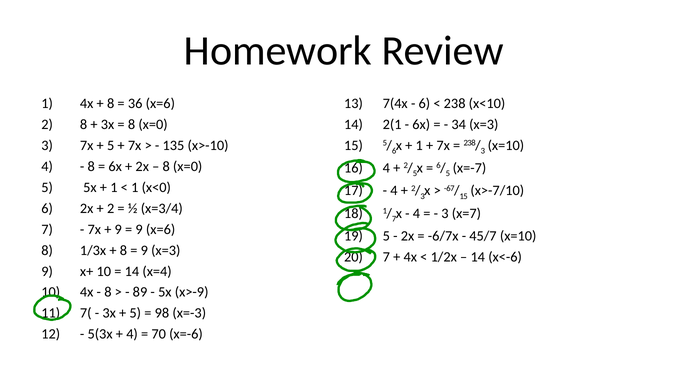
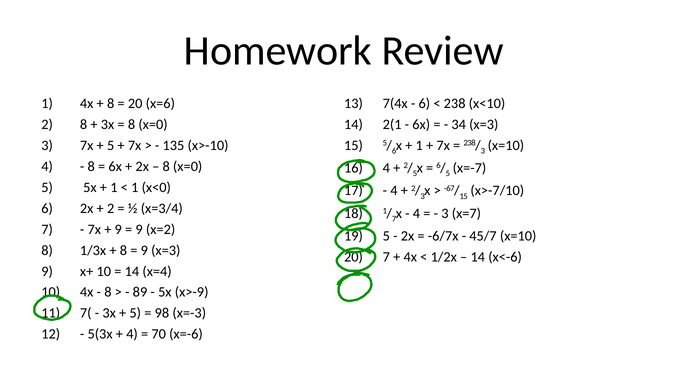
36 at (135, 103): 36 -> 20
9 x=6: x=6 -> x=2
